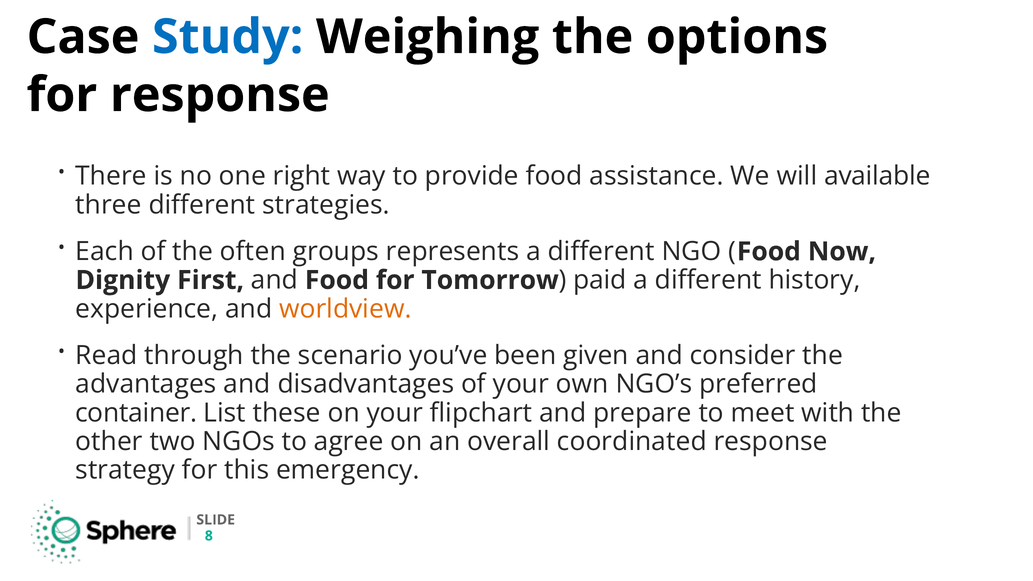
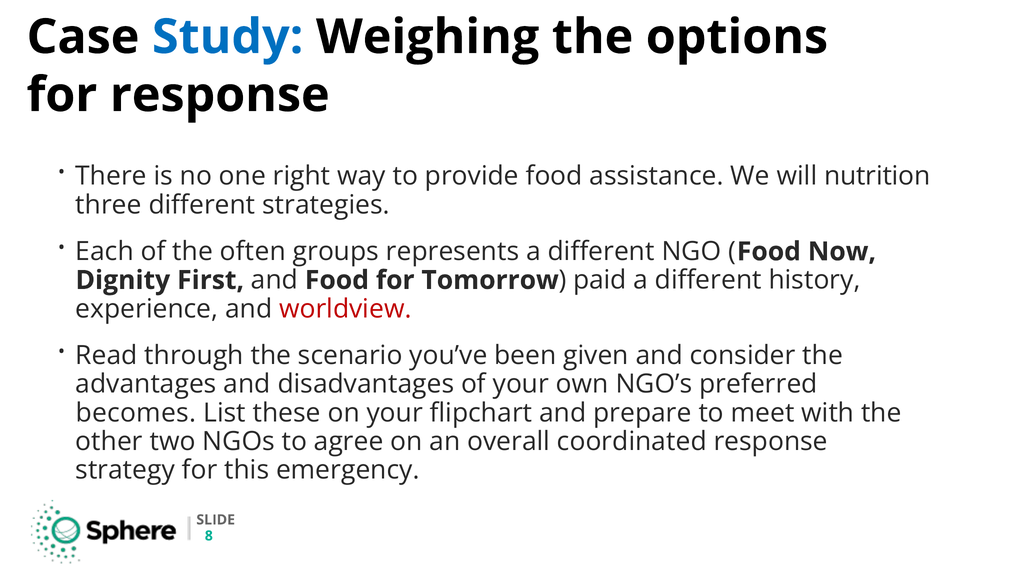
available: available -> nutrition
worldview colour: orange -> red
container: container -> becomes
